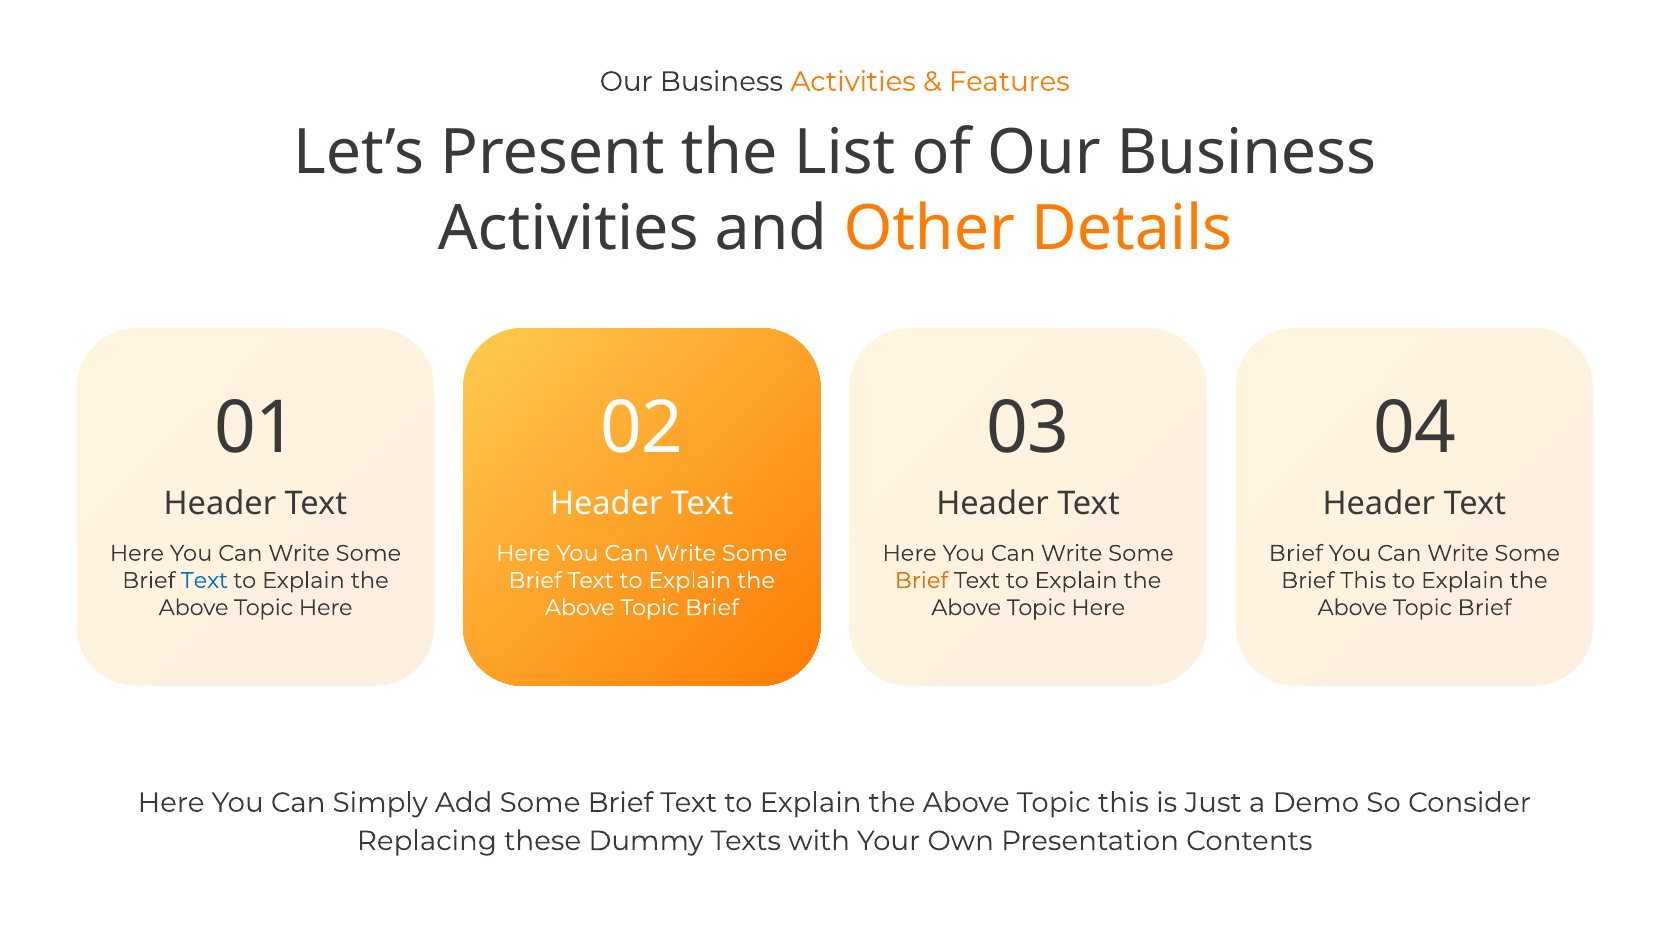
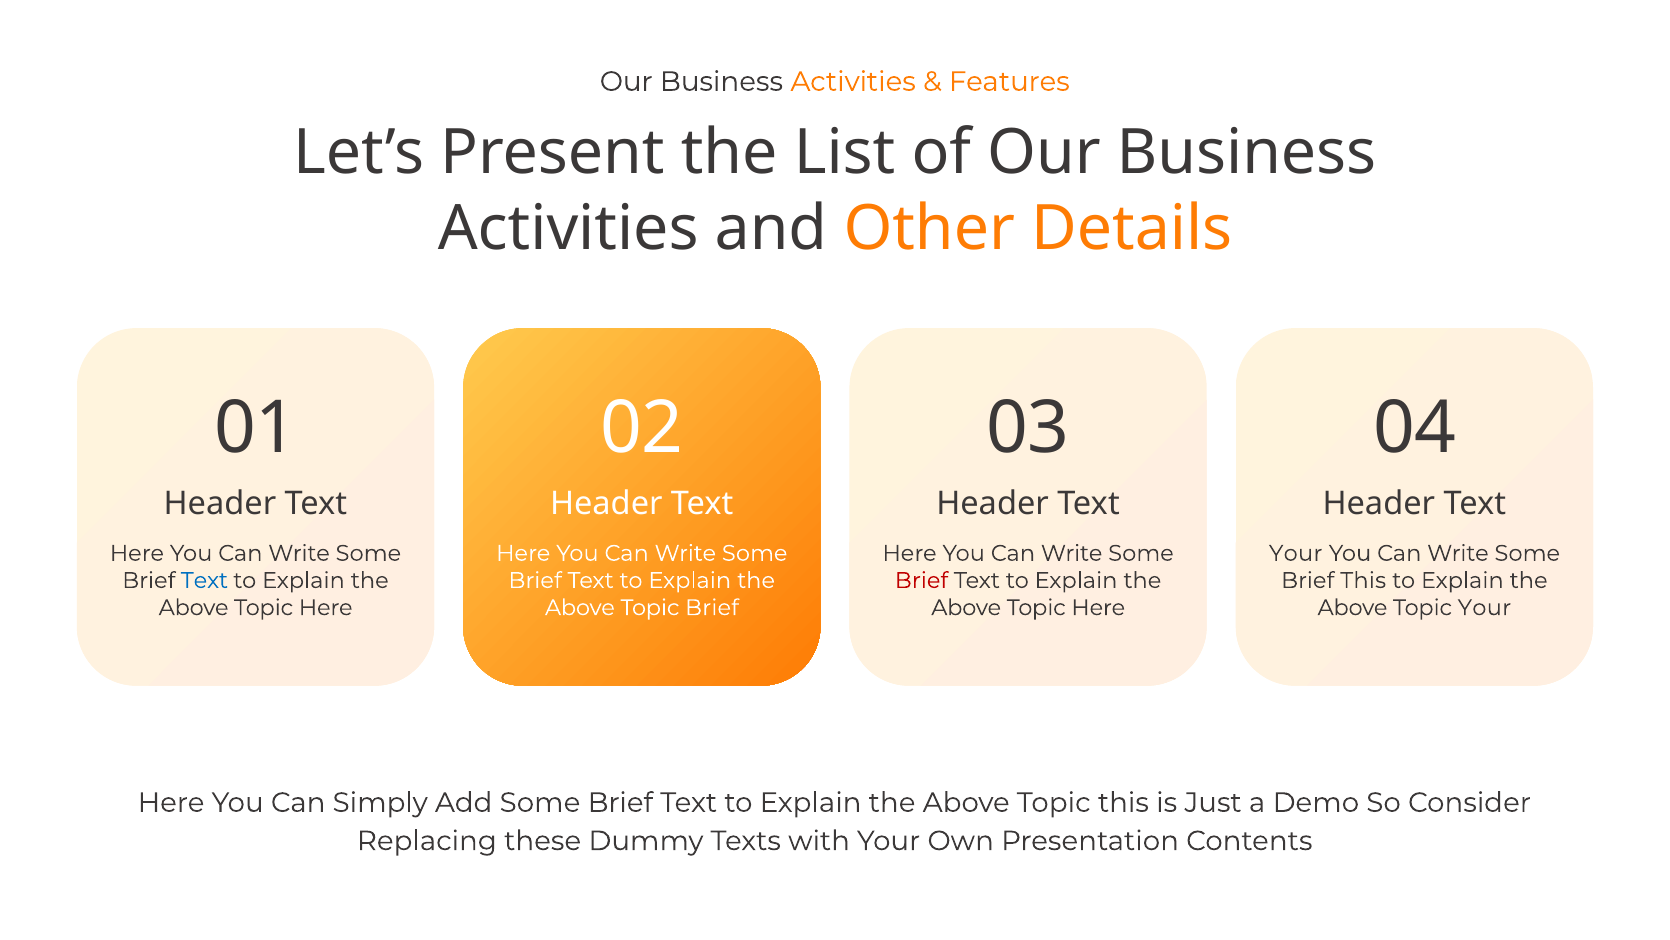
Brief at (1296, 553): Brief -> Your
Brief at (921, 580) colour: orange -> red
Brief at (1485, 607): Brief -> Your
